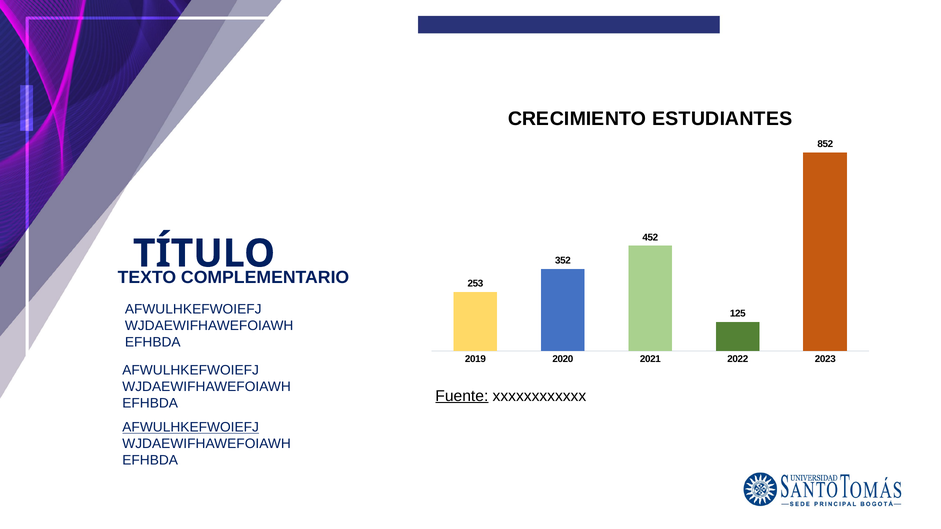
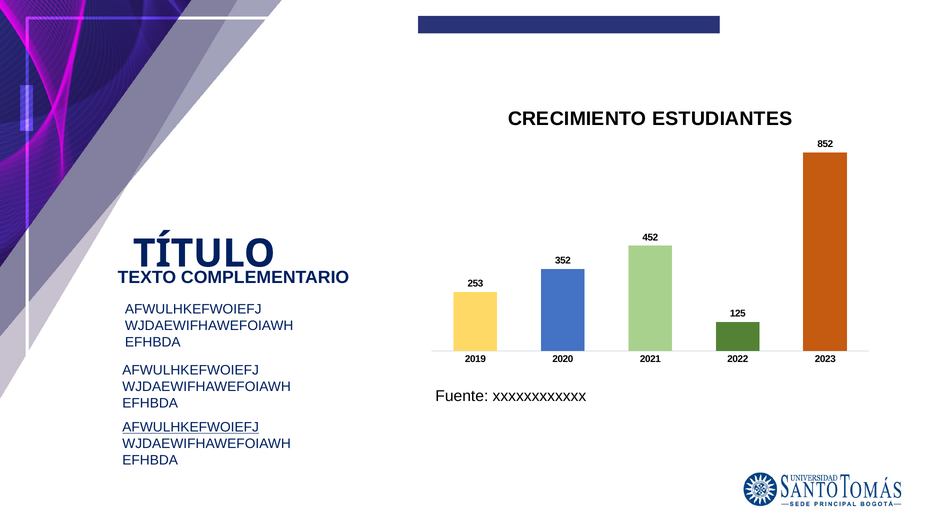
Fuente underline: present -> none
